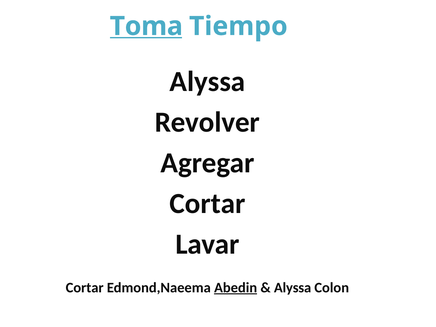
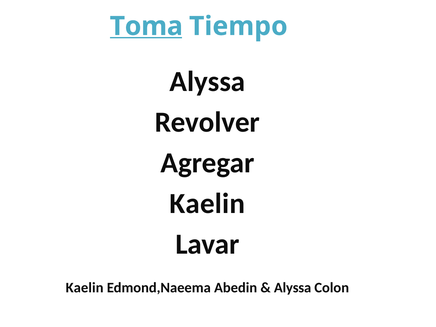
Cortar at (207, 204): Cortar -> Kaelin
Cortar at (85, 288): Cortar -> Kaelin
Abedin underline: present -> none
